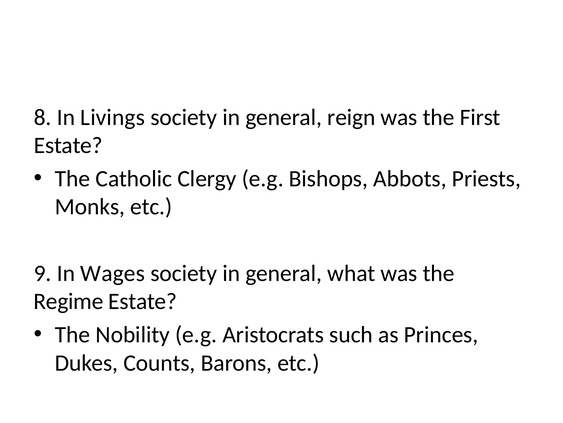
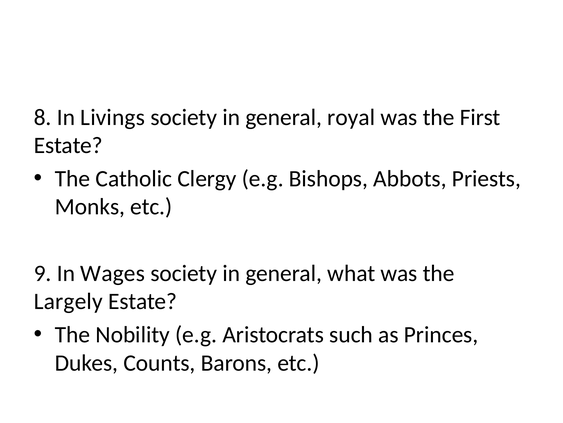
reign: reign -> royal
Regime: Regime -> Largely
